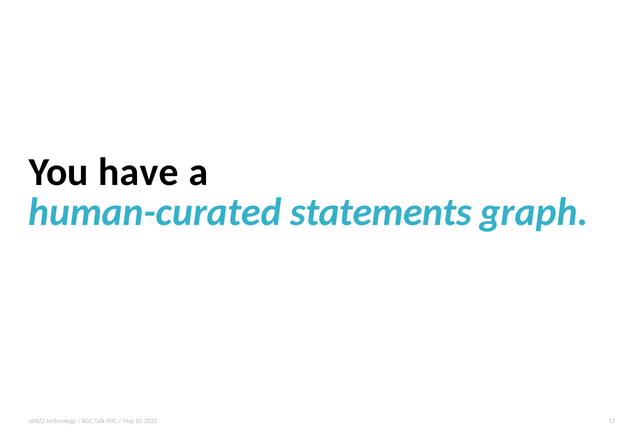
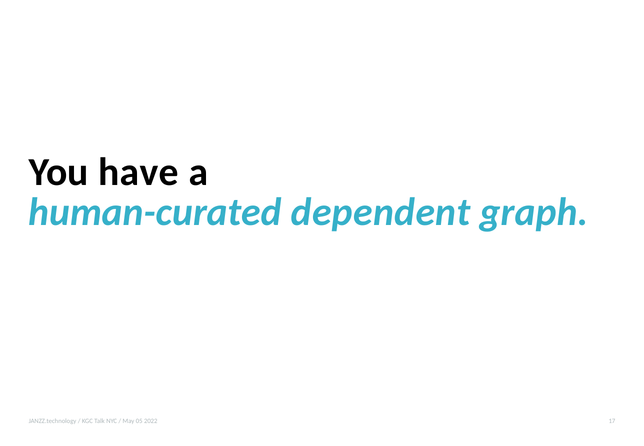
statements: statements -> dependent
